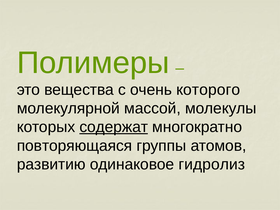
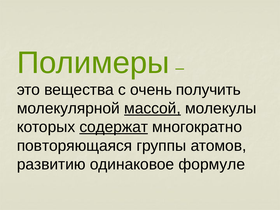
которого: которого -> получить
массой underline: none -> present
гидролиз: гидролиз -> формуле
